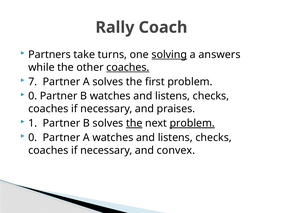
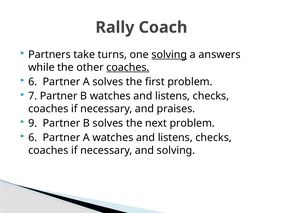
7 at (33, 81): 7 -> 6
0 at (33, 96): 0 -> 7
1: 1 -> 9
the at (134, 123) underline: present -> none
problem at (192, 123) underline: present -> none
0 at (33, 137): 0 -> 6
and convex: convex -> solving
